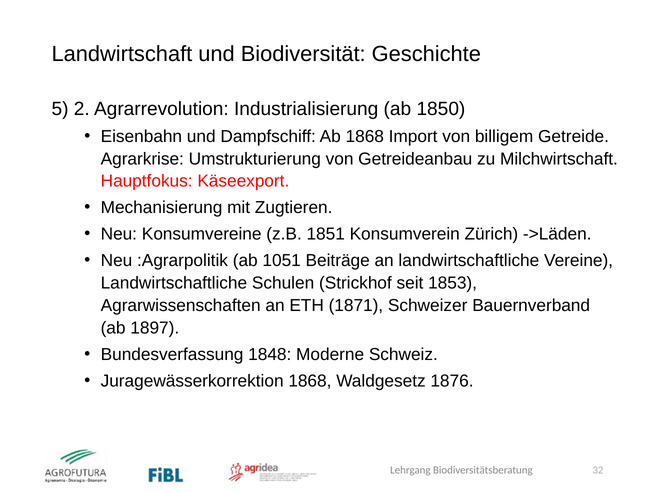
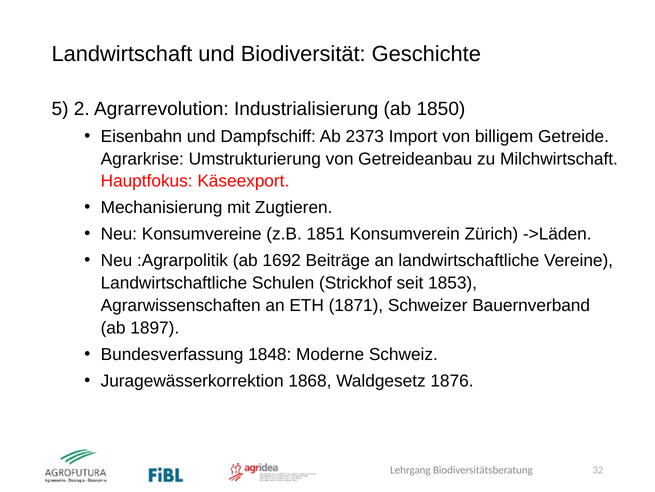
Ab 1868: 1868 -> 2373
1051: 1051 -> 1692
